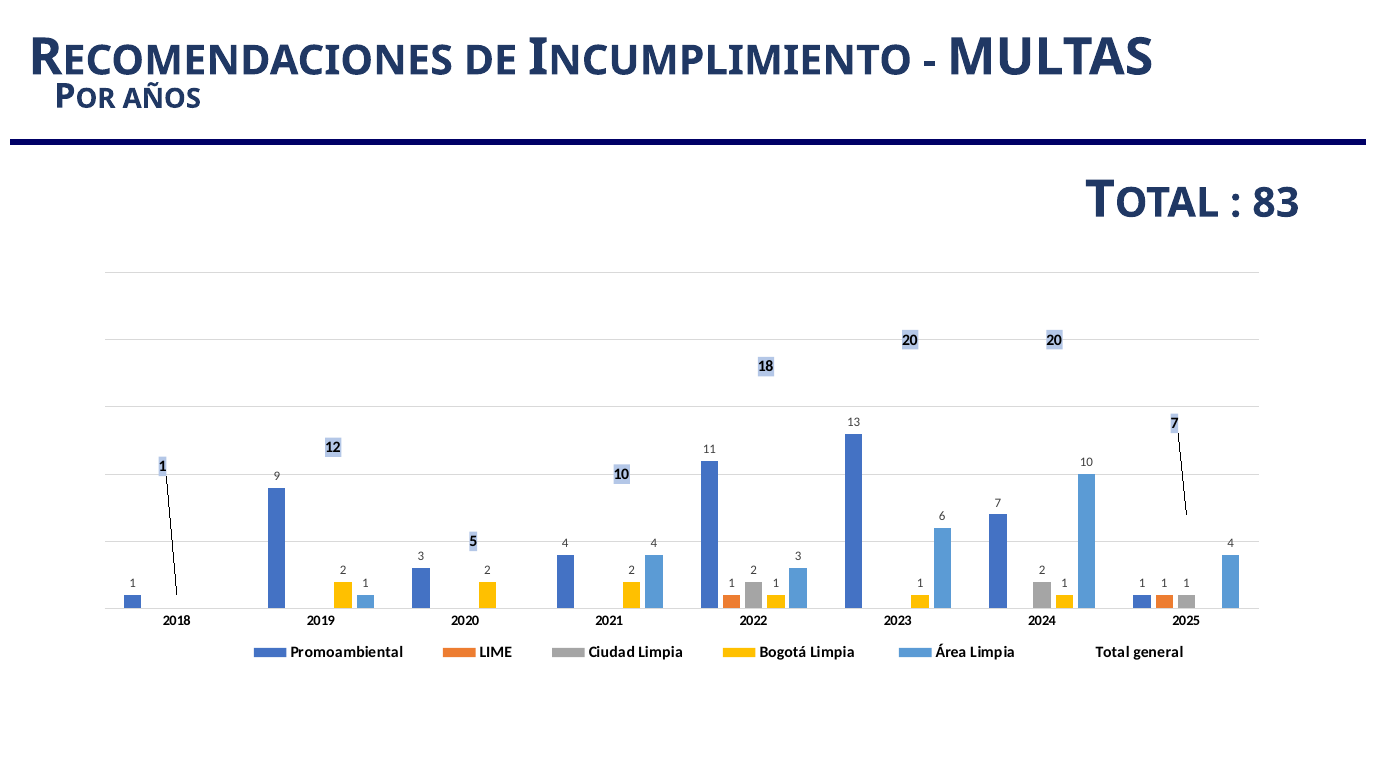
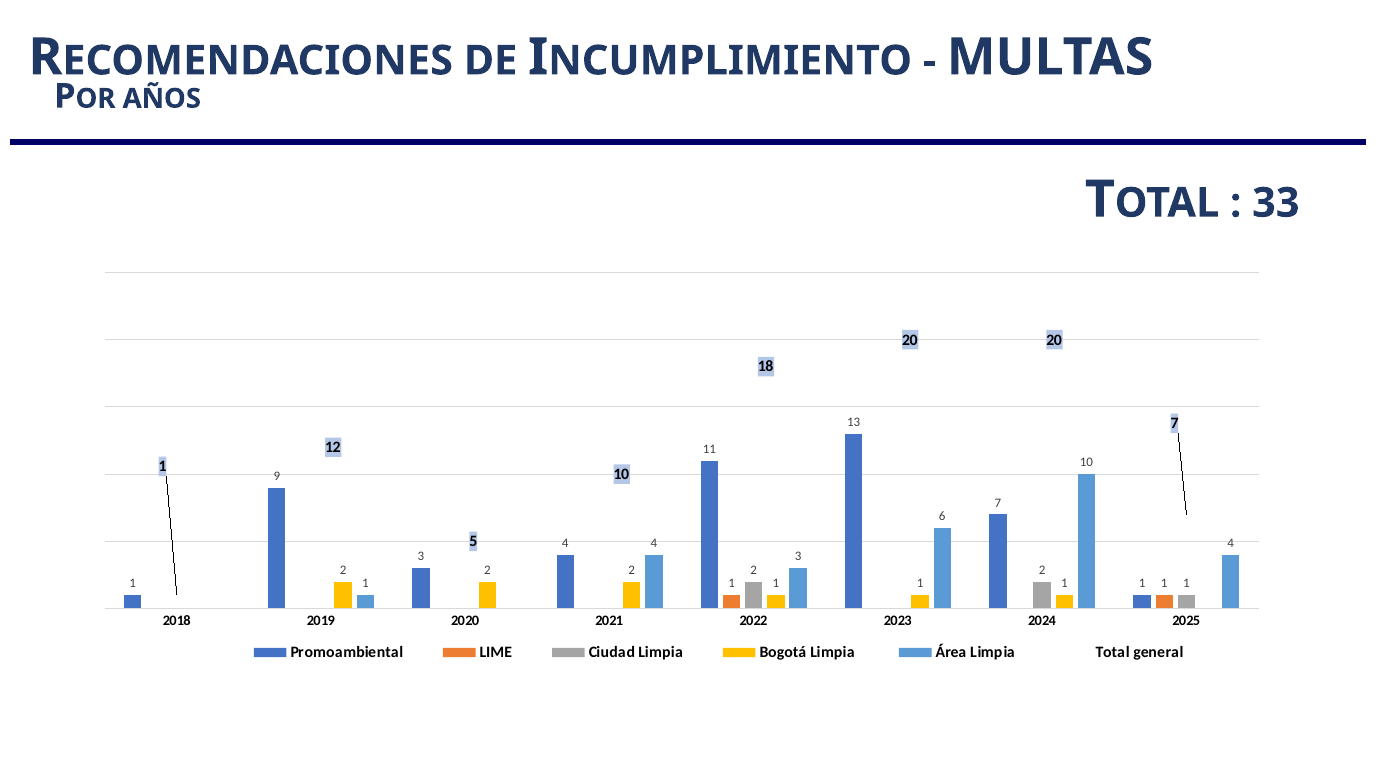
83: 83 -> 33
